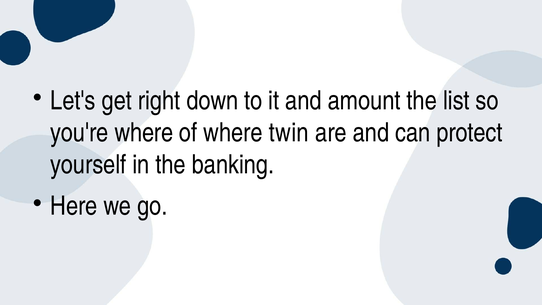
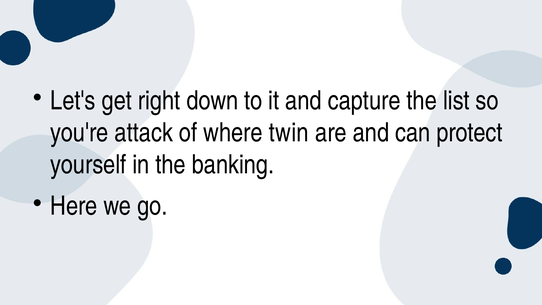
amount: amount -> capture
you're where: where -> attack
